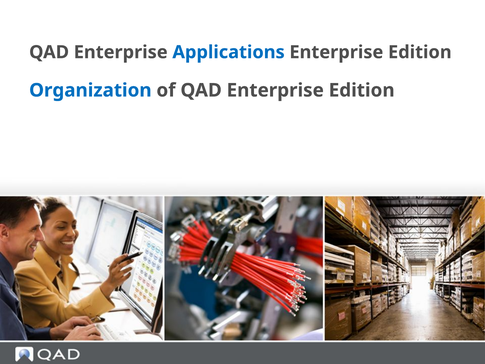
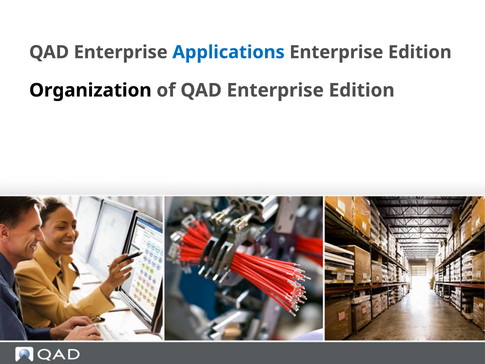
Organization colour: blue -> black
